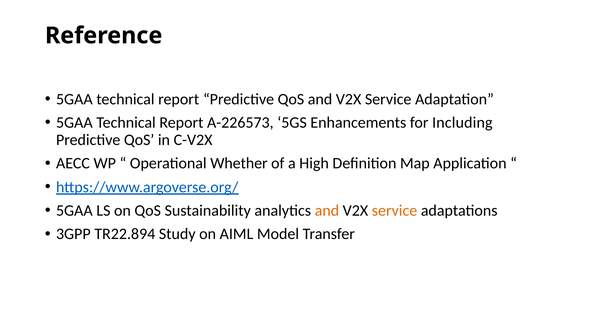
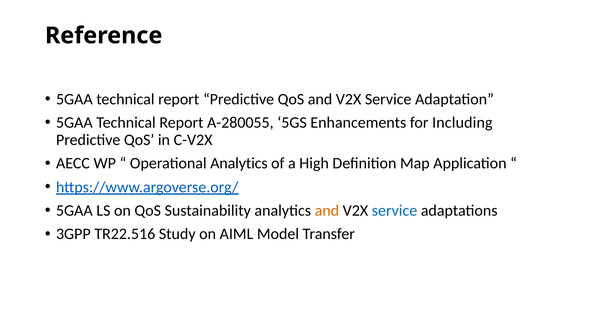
A-226573: A-226573 -> A-280055
Operational Whether: Whether -> Analytics
service at (395, 211) colour: orange -> blue
TR22.894: TR22.894 -> TR22.516
